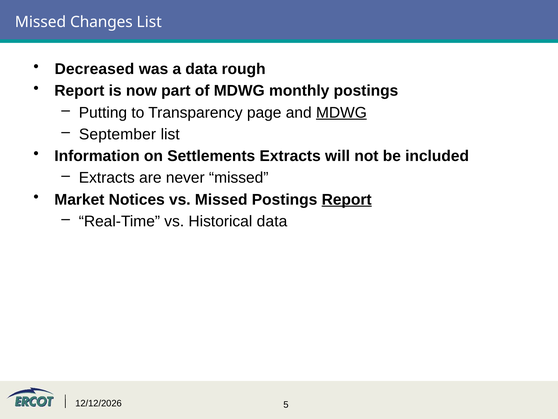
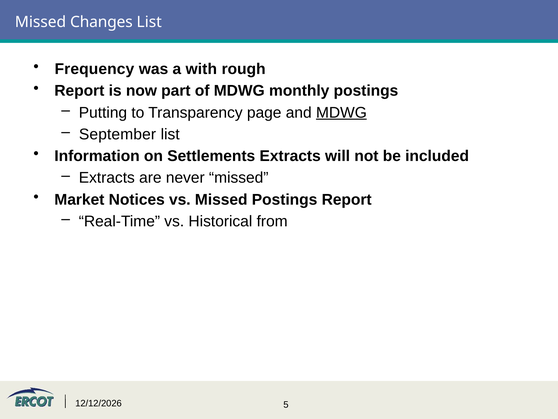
Decreased: Decreased -> Frequency
a data: data -> with
Report at (347, 199) underline: present -> none
Historical data: data -> from
